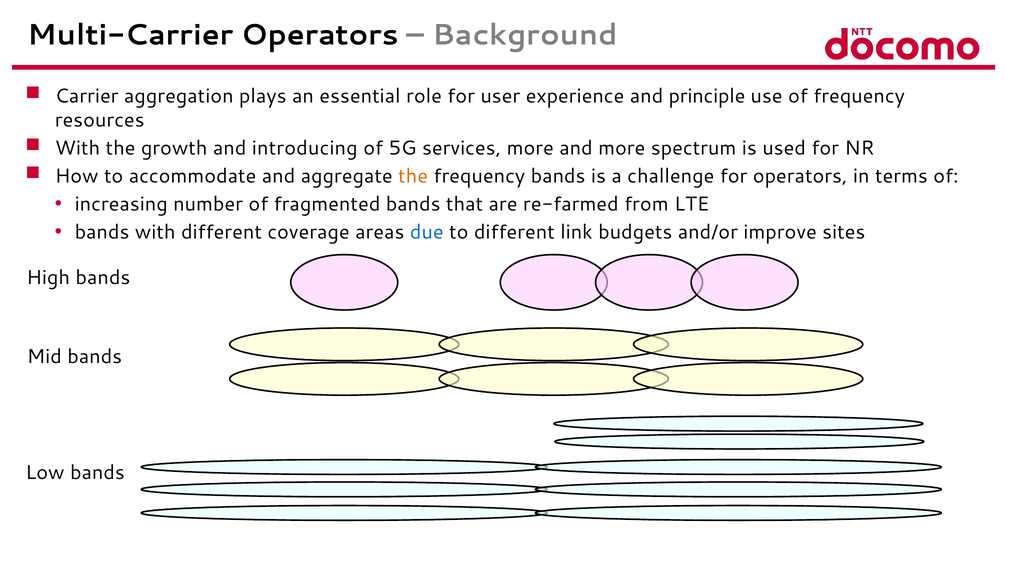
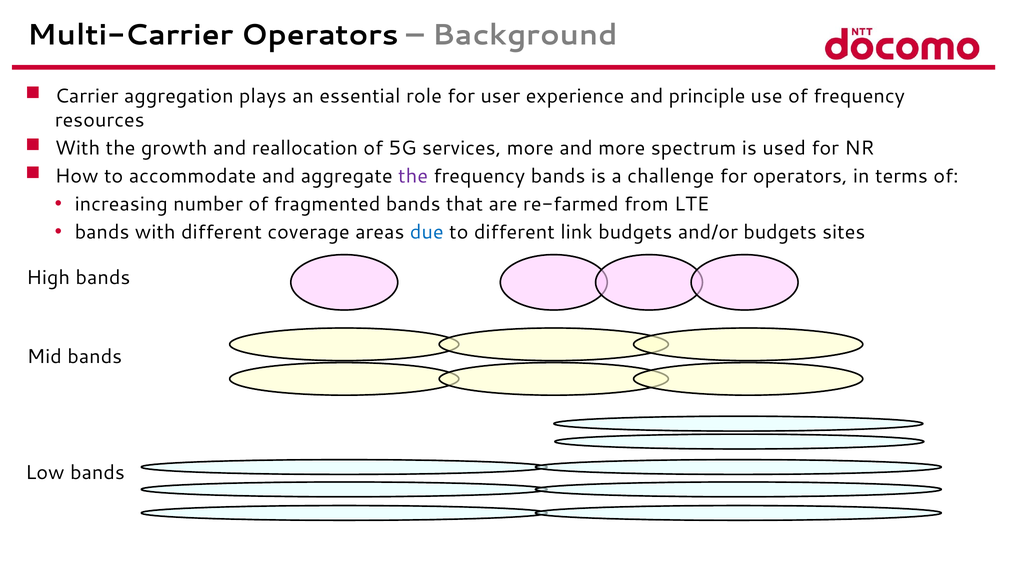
introducing: introducing -> reallocation
the at (413, 176) colour: orange -> purple
and/or improve: improve -> budgets
